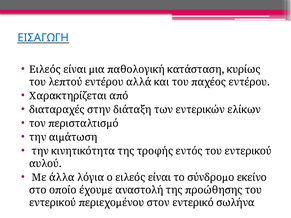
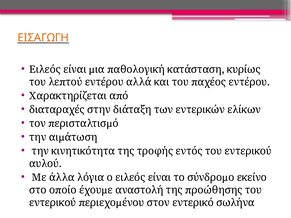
ΕΙΣΑΓΩΓΗ colour: blue -> orange
